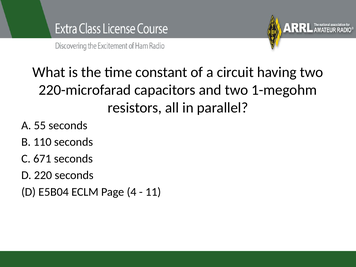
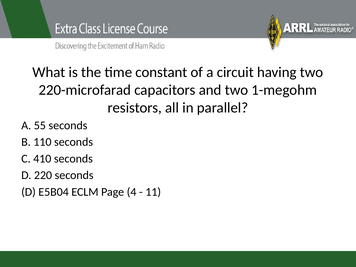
671: 671 -> 410
